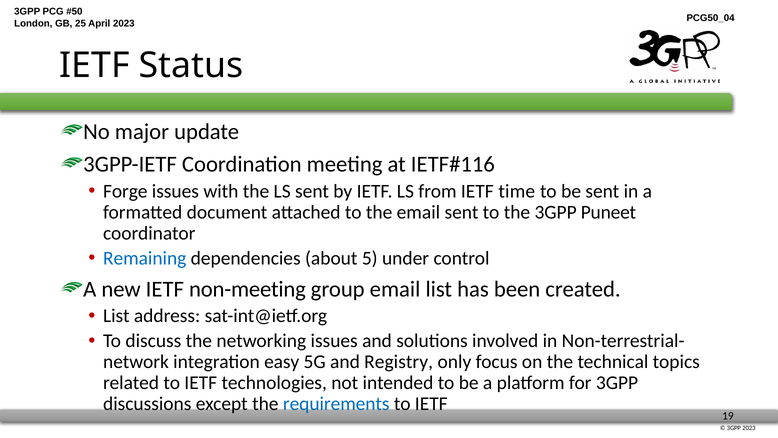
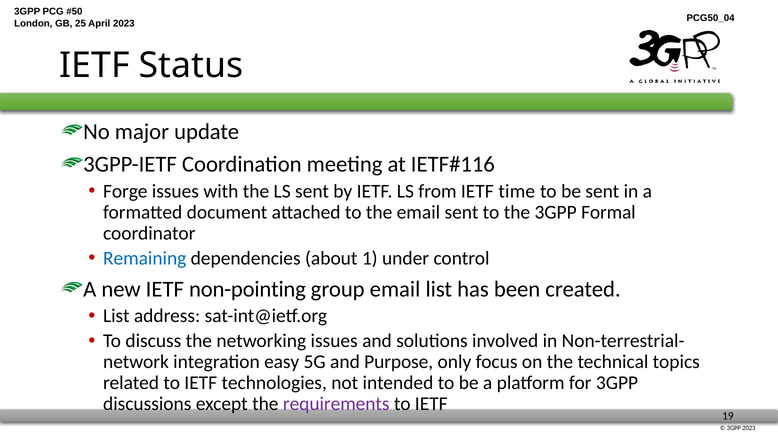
Puneet: Puneet -> Formal
5: 5 -> 1
non-meeting: non-meeting -> non-pointing
Registry: Registry -> Purpose
requirements colour: blue -> purple
